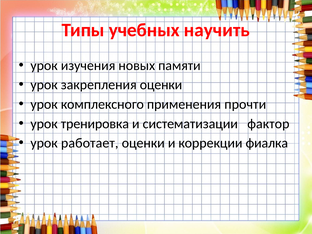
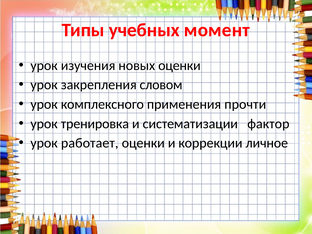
научить: научить -> момент
новых памяти: памяти -> оценки
закрепления оценки: оценки -> словом
фиалка: фиалка -> личное
